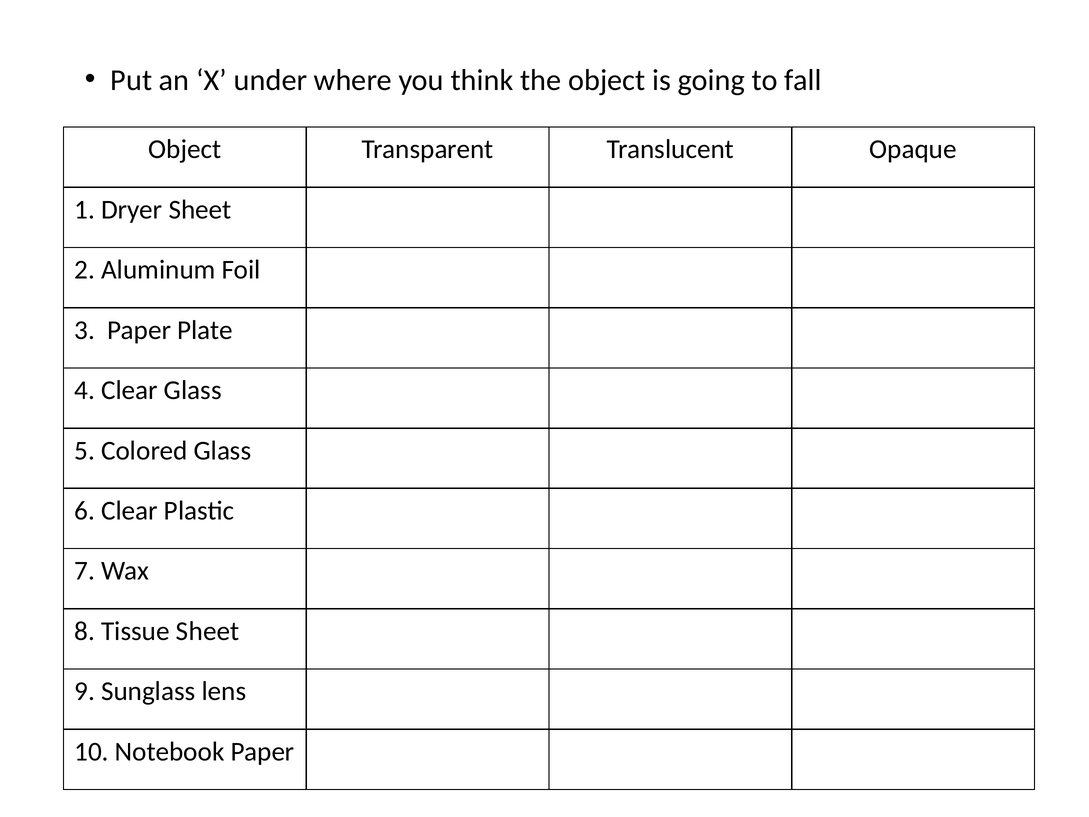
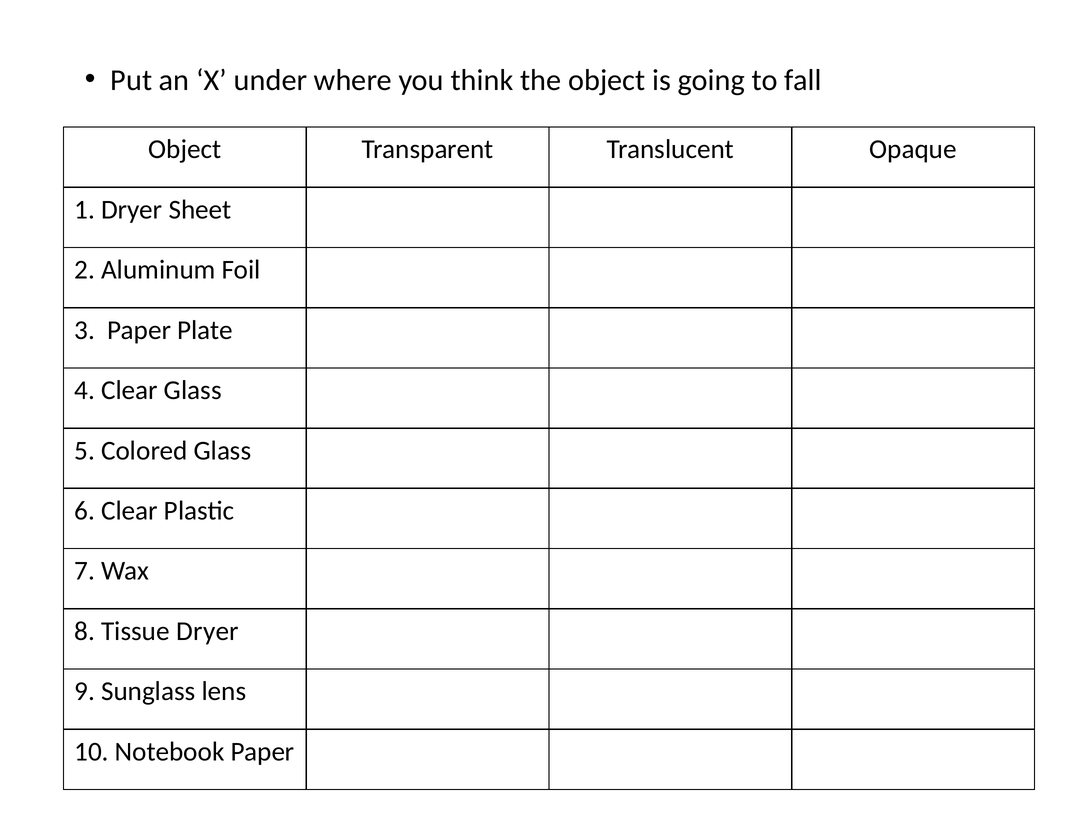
Tissue Sheet: Sheet -> Dryer
